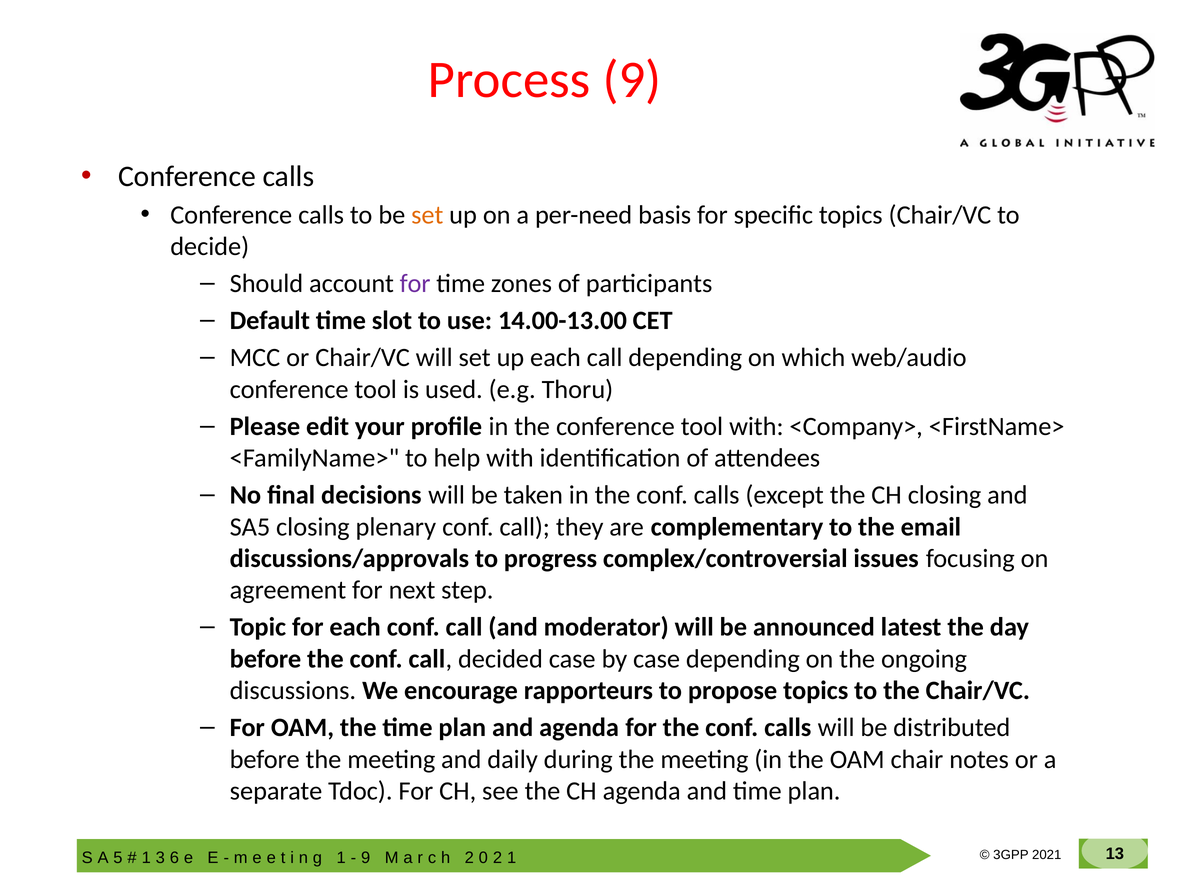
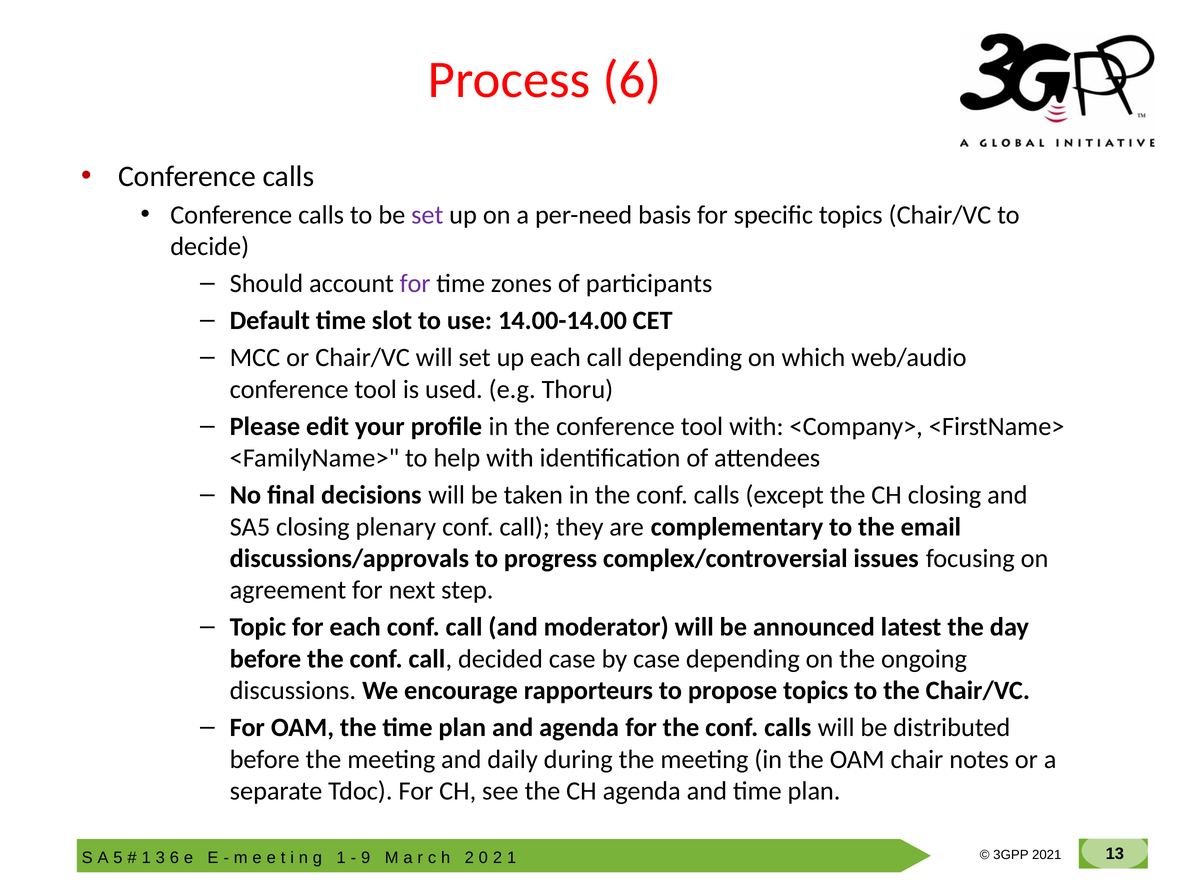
Process 9: 9 -> 6
set at (427, 215) colour: orange -> purple
14.00-13.00: 14.00-13.00 -> 14.00-14.00
